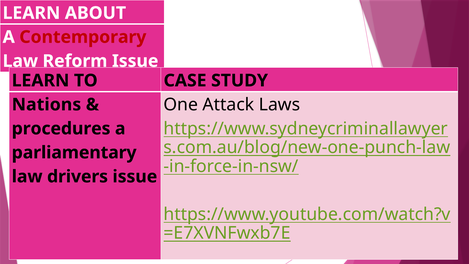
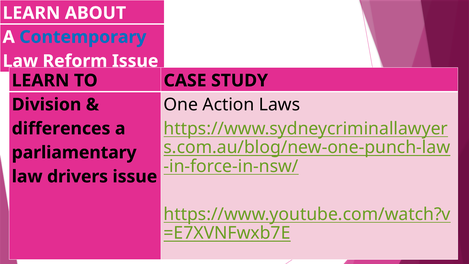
Contemporary colour: red -> blue
Attack: Attack -> Action
Nations: Nations -> Division
procedures: procedures -> differences
